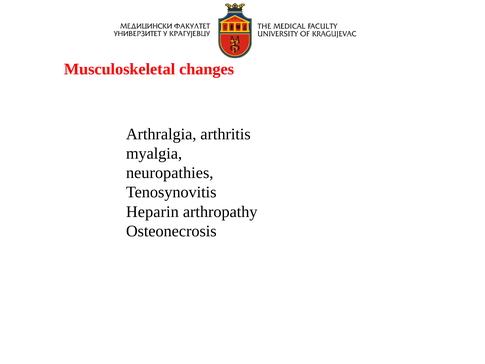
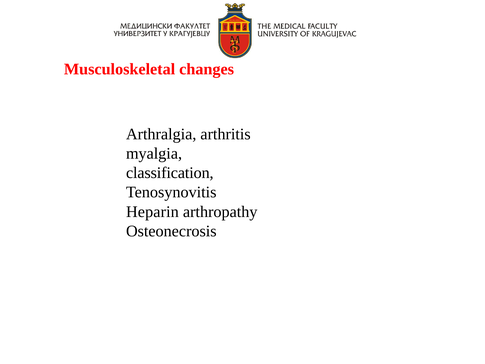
neuropathies: neuropathies -> classification
